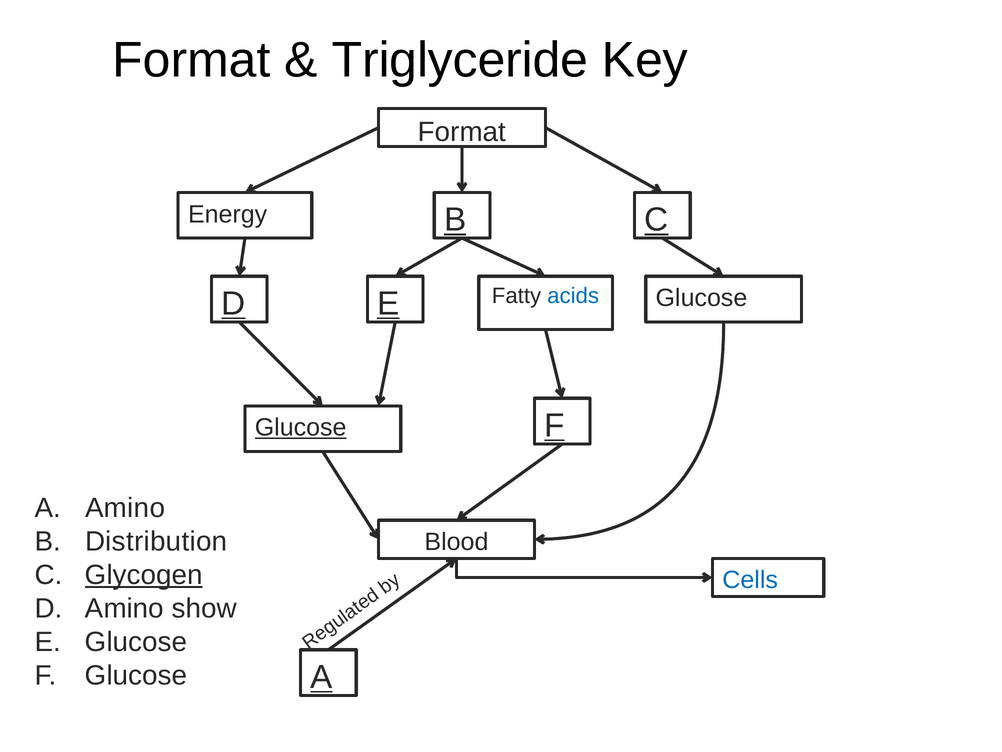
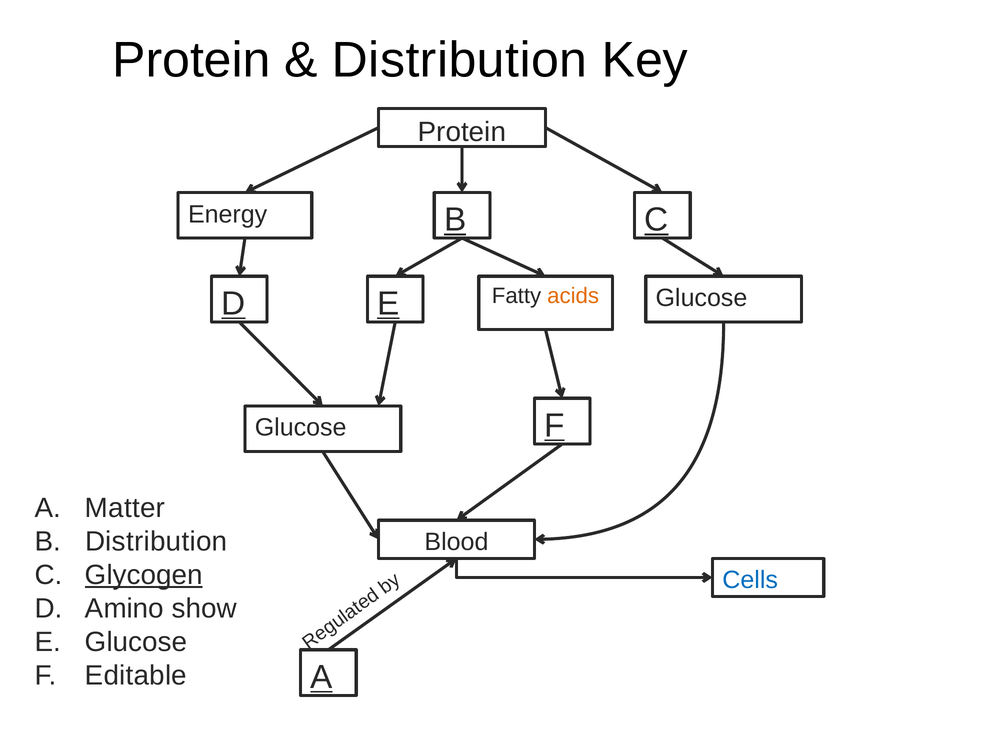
Format at (191, 60): Format -> Protein
Triglyceride at (460, 60): Triglyceride -> Distribution
Format at (462, 132): Format -> Protein
acids colour: blue -> orange
Glucose at (301, 427) underline: present -> none
A Amino: Amino -> Matter
F Glucose: Glucose -> Editable
